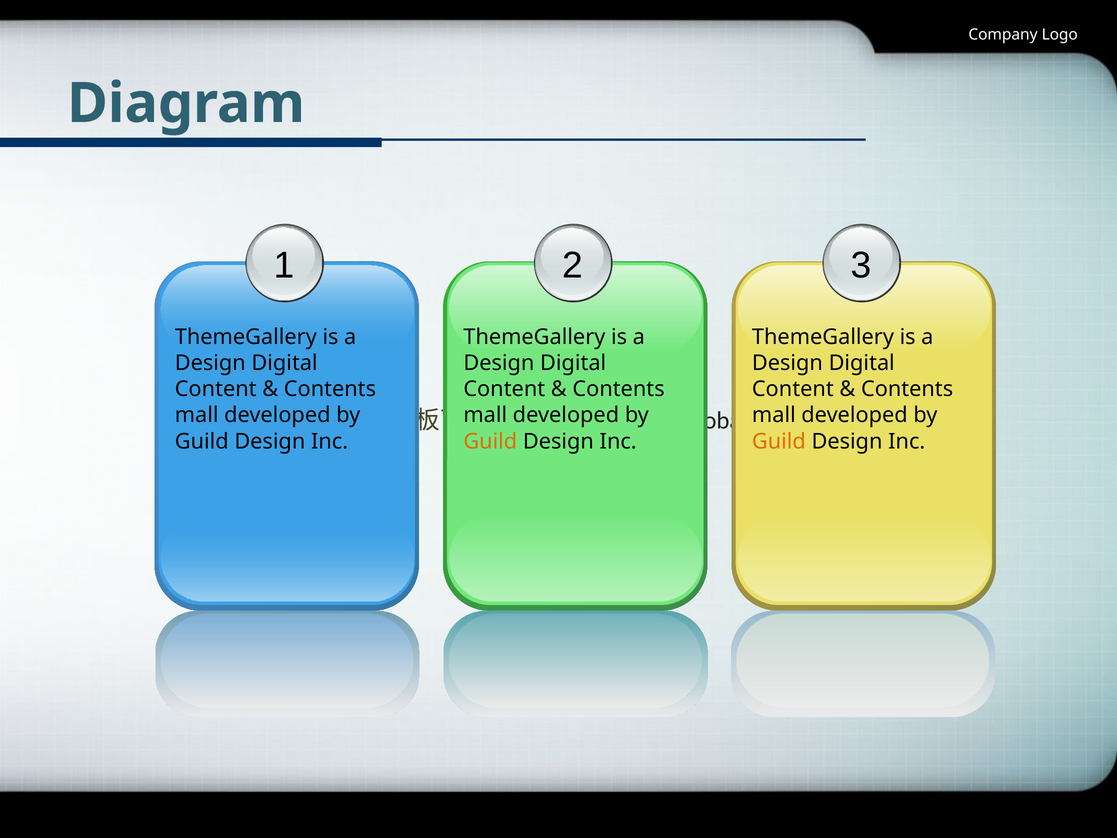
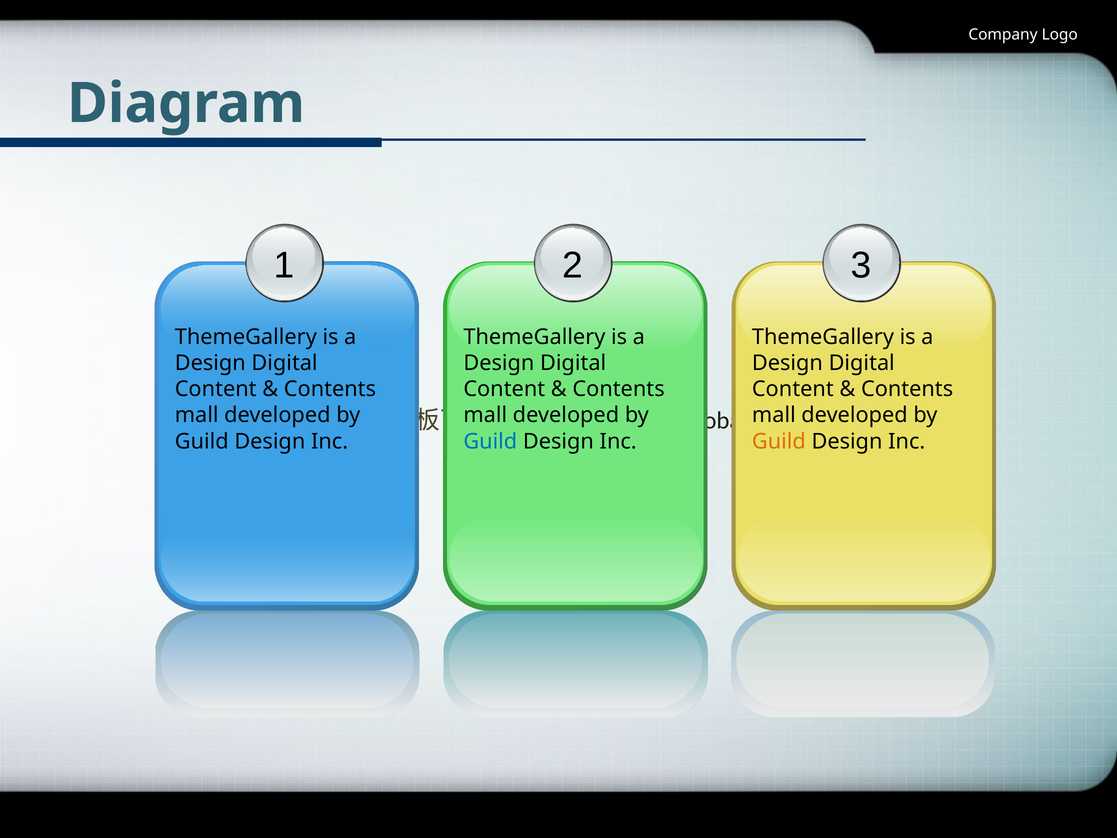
Guild at (490, 441) colour: orange -> blue
